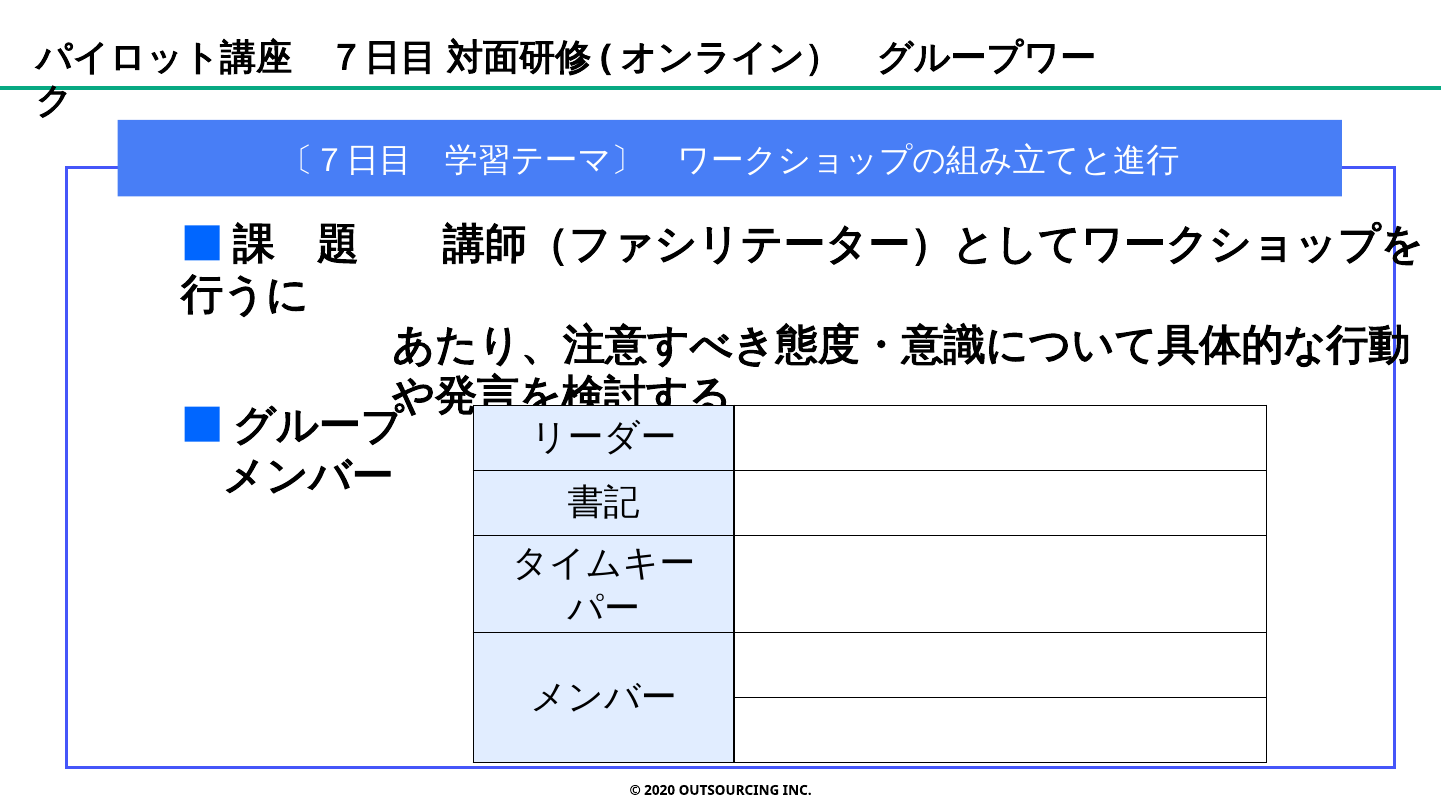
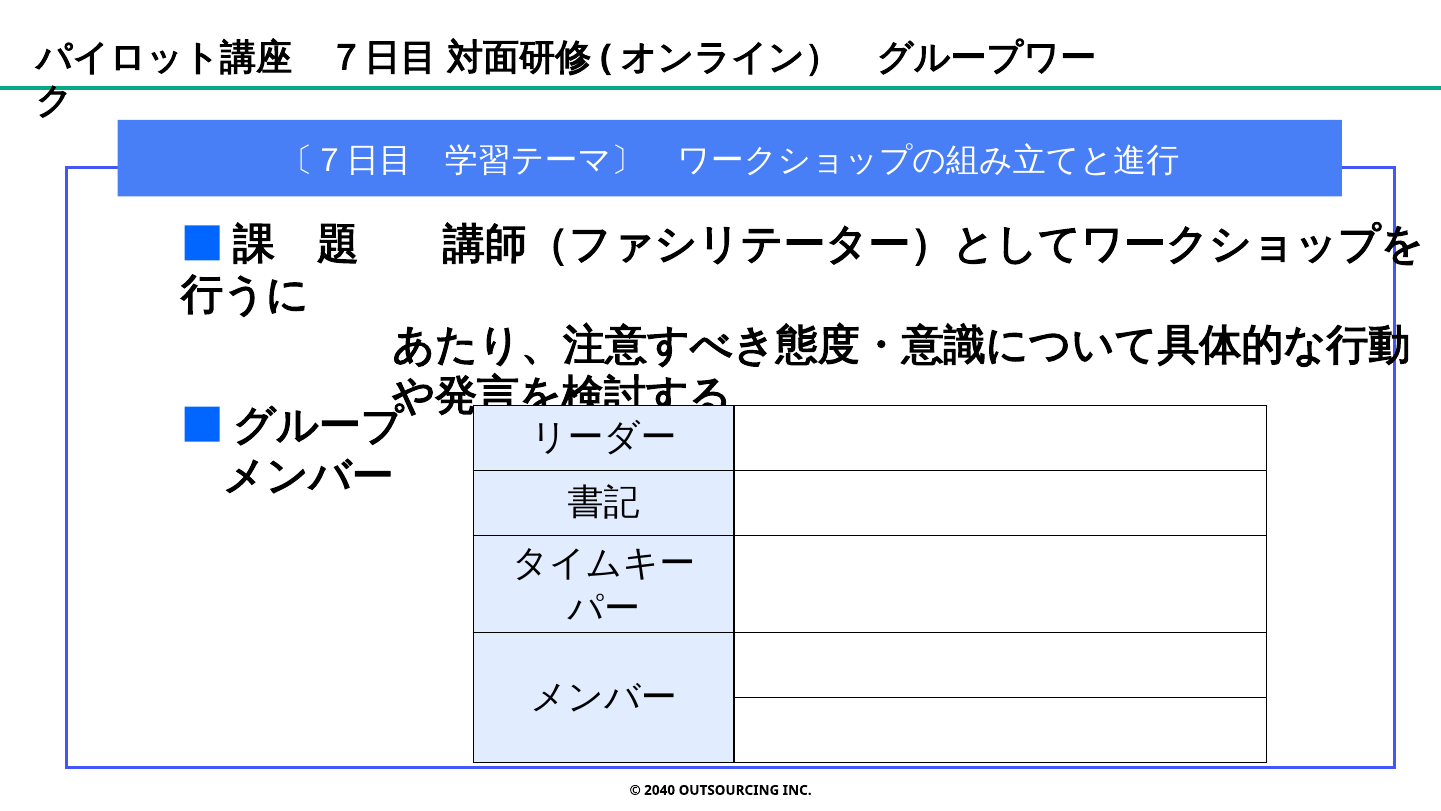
2020: 2020 -> 2040
